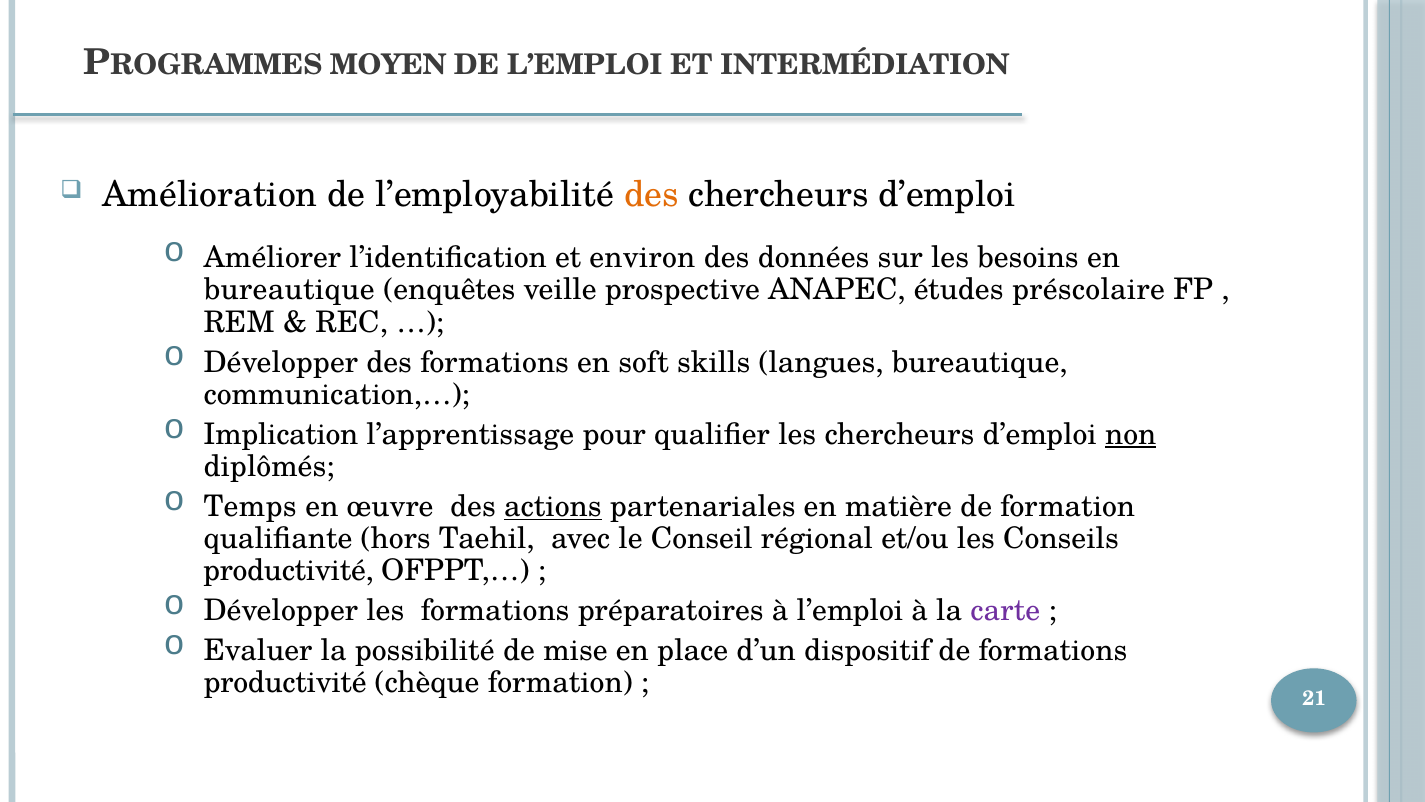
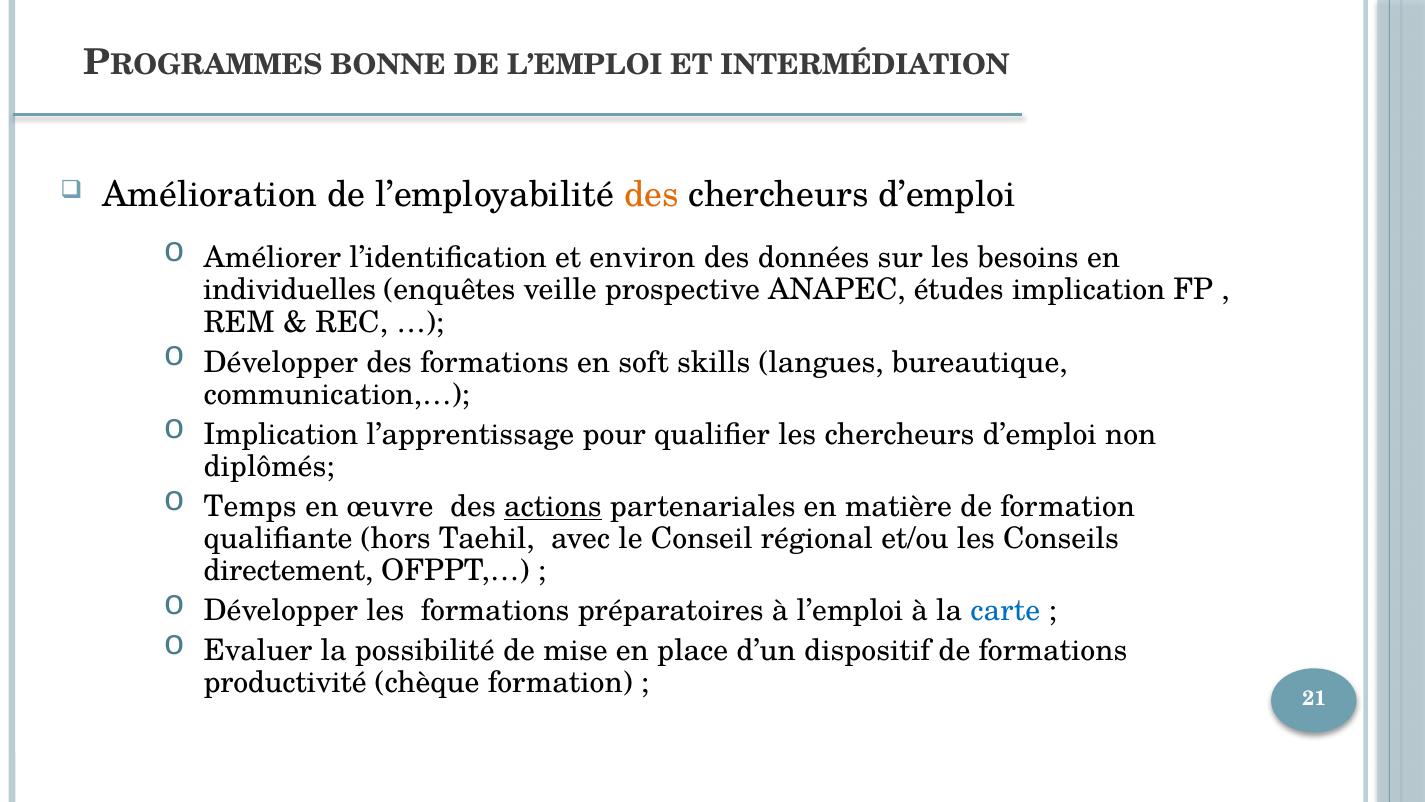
MOYEN: MOYEN -> BONNE
bureautique at (289, 290): bureautique -> individuelles
études préscolaire: préscolaire -> implication
non underline: present -> none
productivité at (288, 570): productivité -> directement
carte colour: purple -> blue
